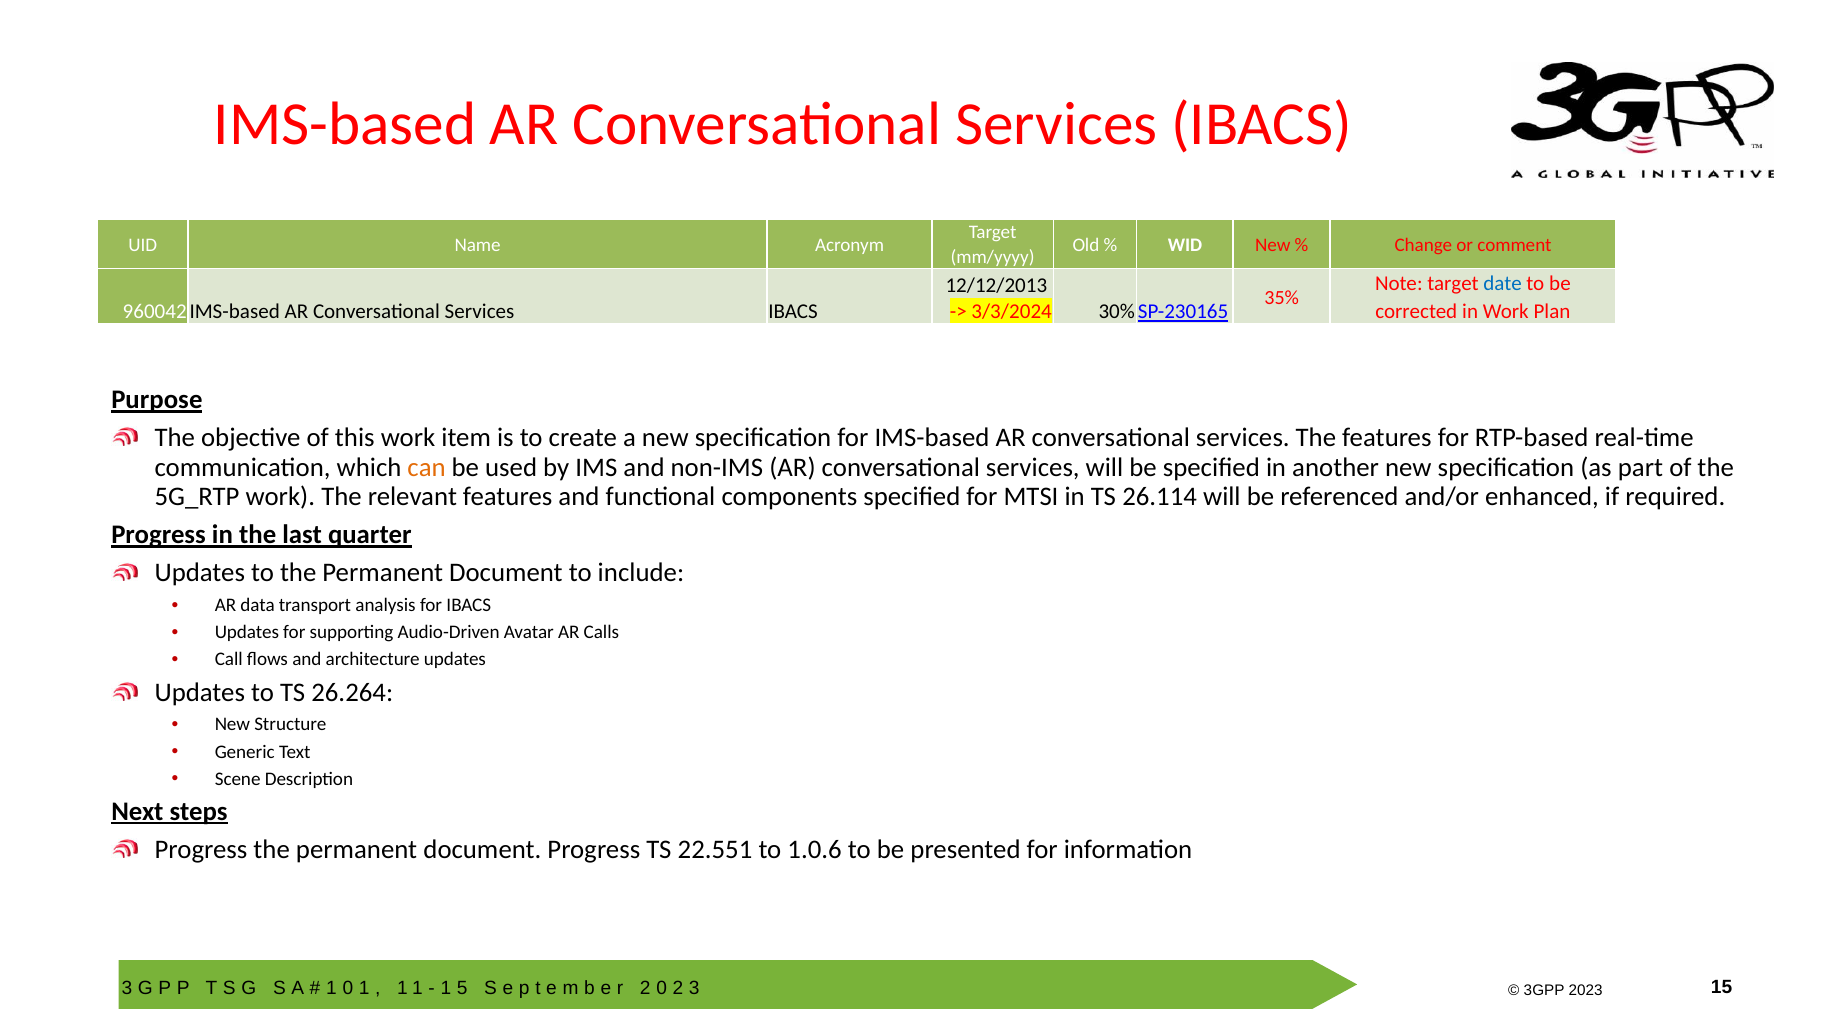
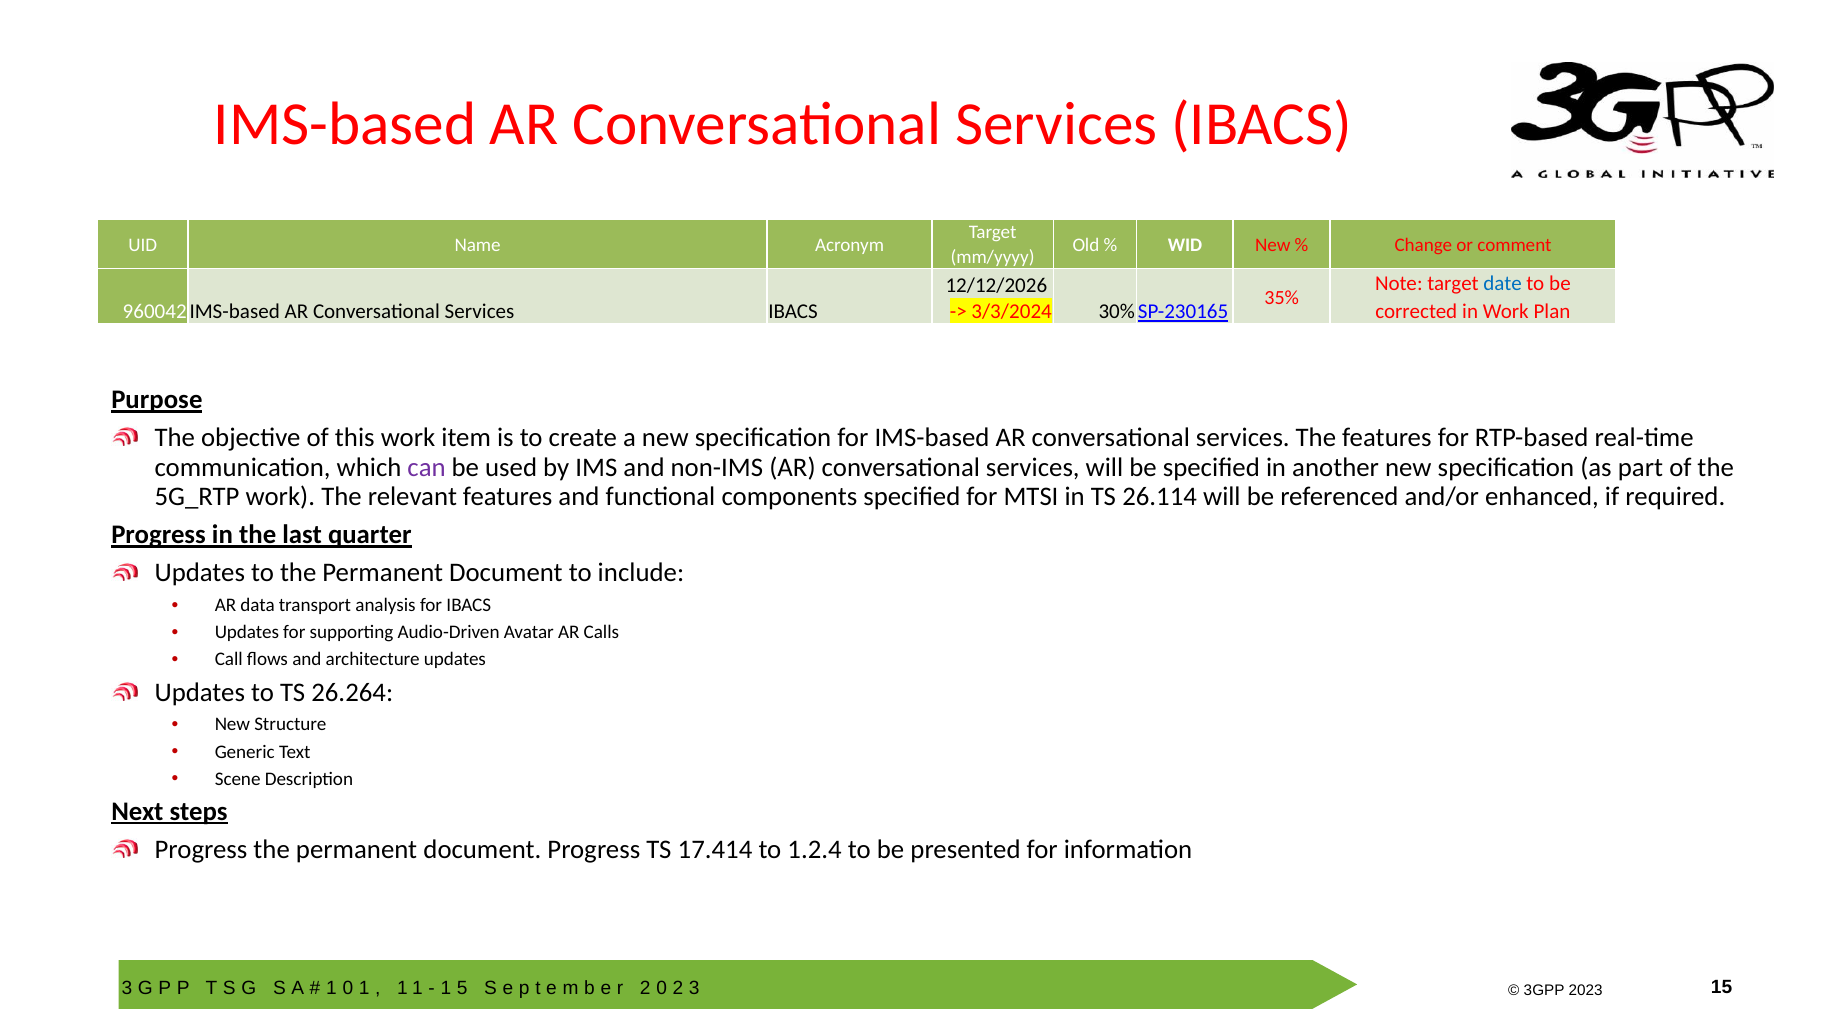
12/12/2013: 12/12/2013 -> 12/12/2026
can colour: orange -> purple
22.551: 22.551 -> 17.414
1.0.6: 1.0.6 -> 1.2.4
